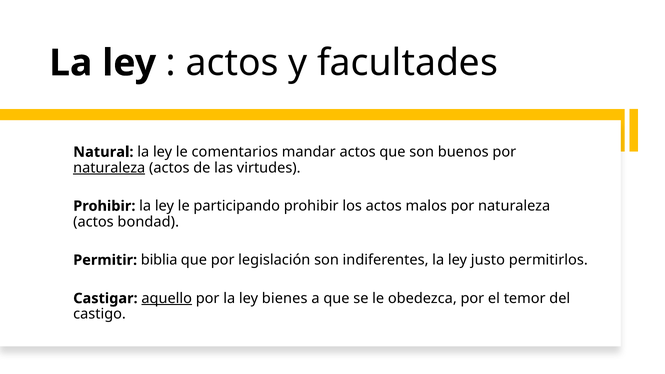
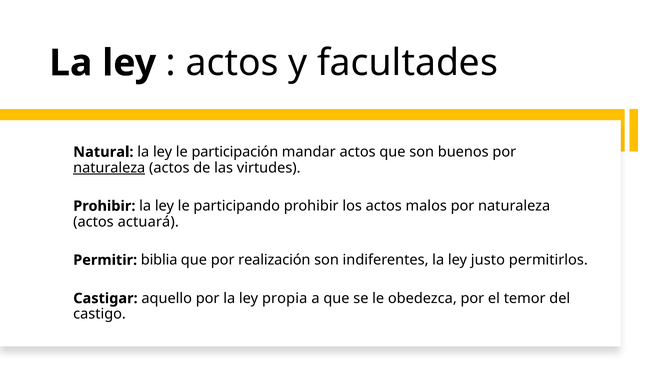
comentarios: comentarios -> participación
bondad: bondad -> actuará
legislación: legislación -> realización
aquello underline: present -> none
bienes: bienes -> propia
